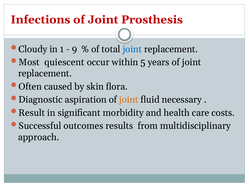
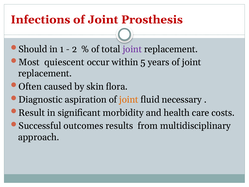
Cloudy: Cloudy -> Should
9: 9 -> 2
joint at (132, 49) colour: blue -> purple
